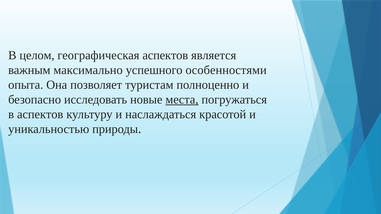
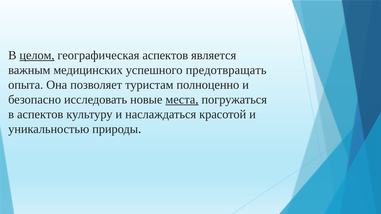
целом underline: none -> present
максимально: максимально -> медицинских
особенностями: особенностями -> предотвращать
